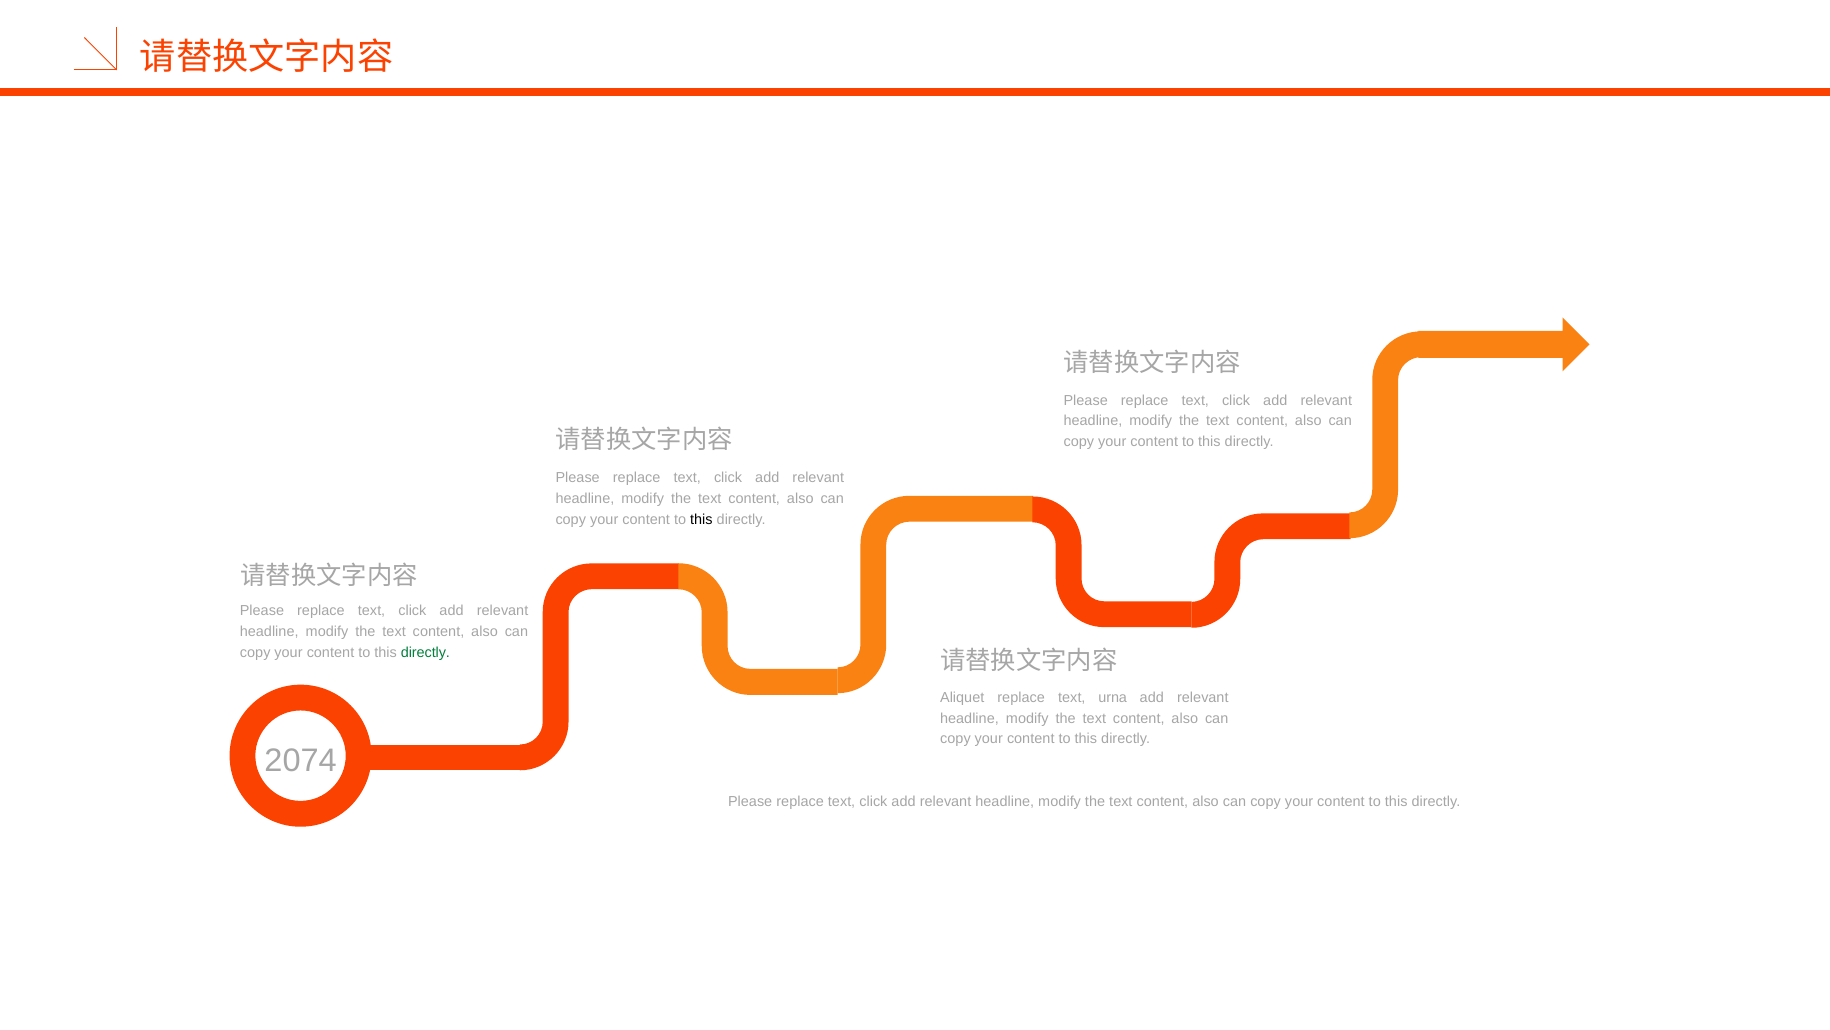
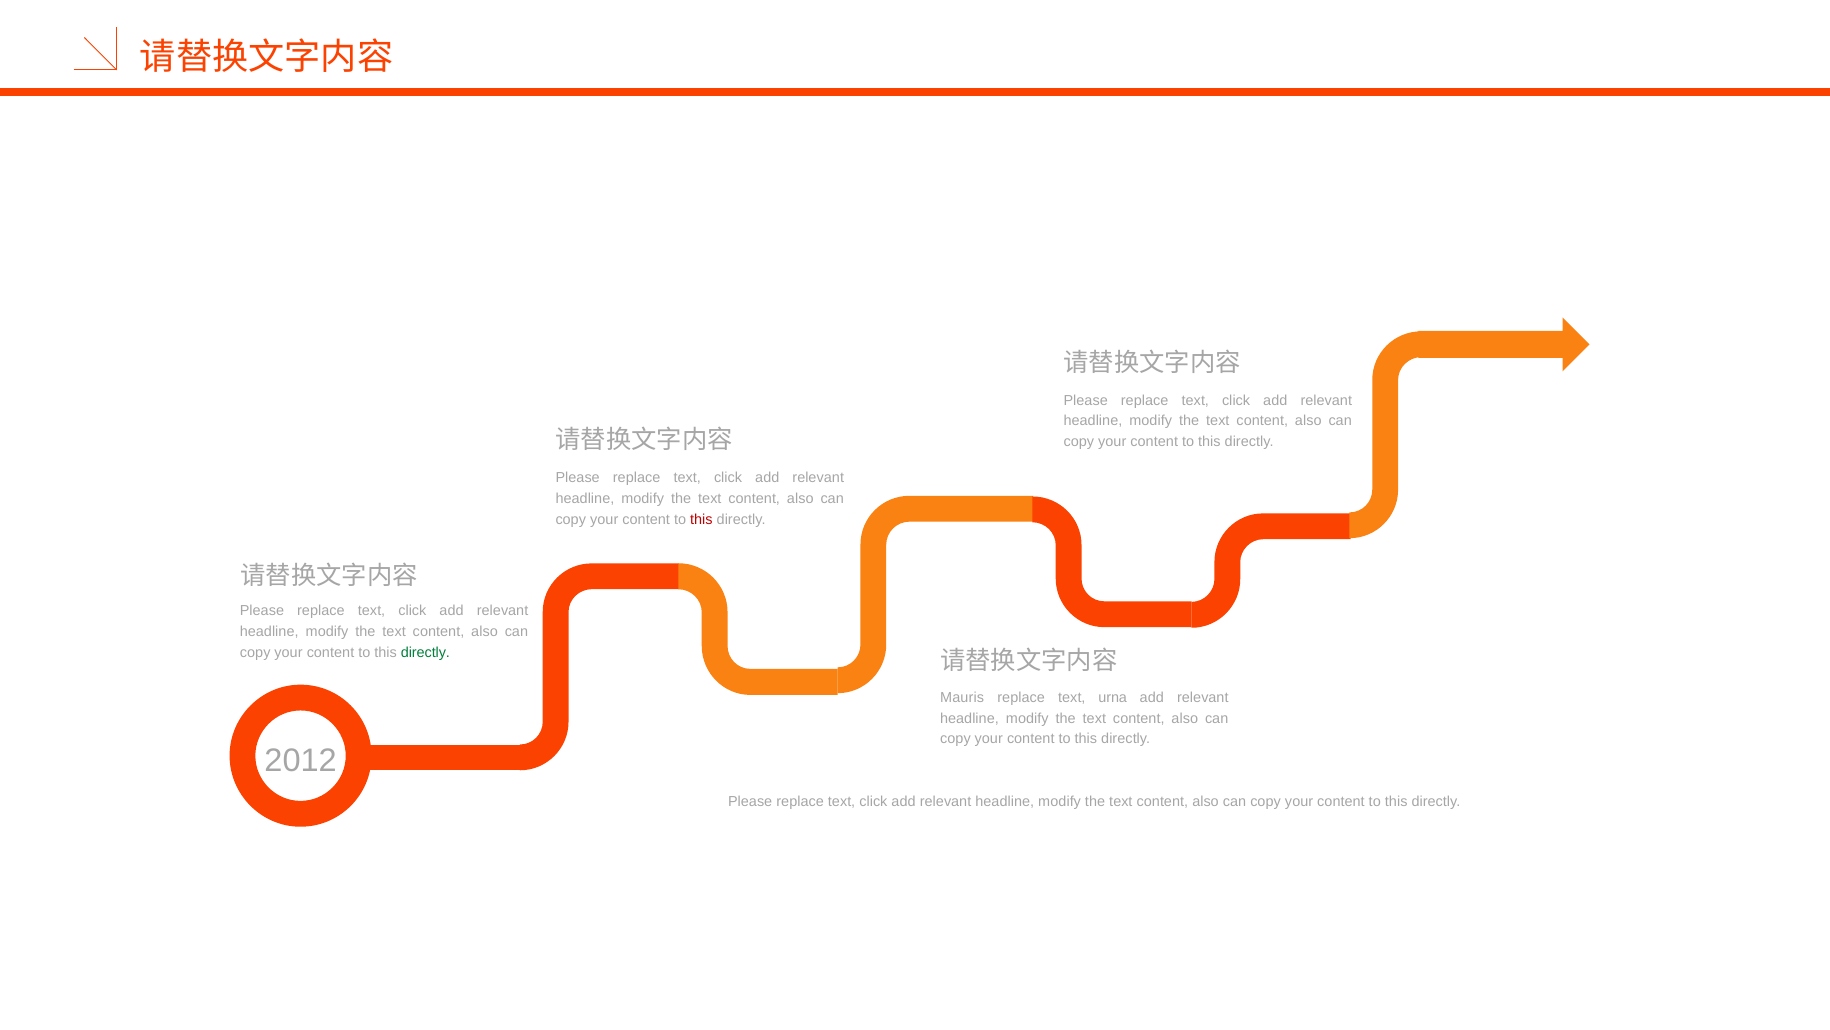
this at (701, 519) colour: black -> red
Aliquet: Aliquet -> Mauris
2074: 2074 -> 2012
